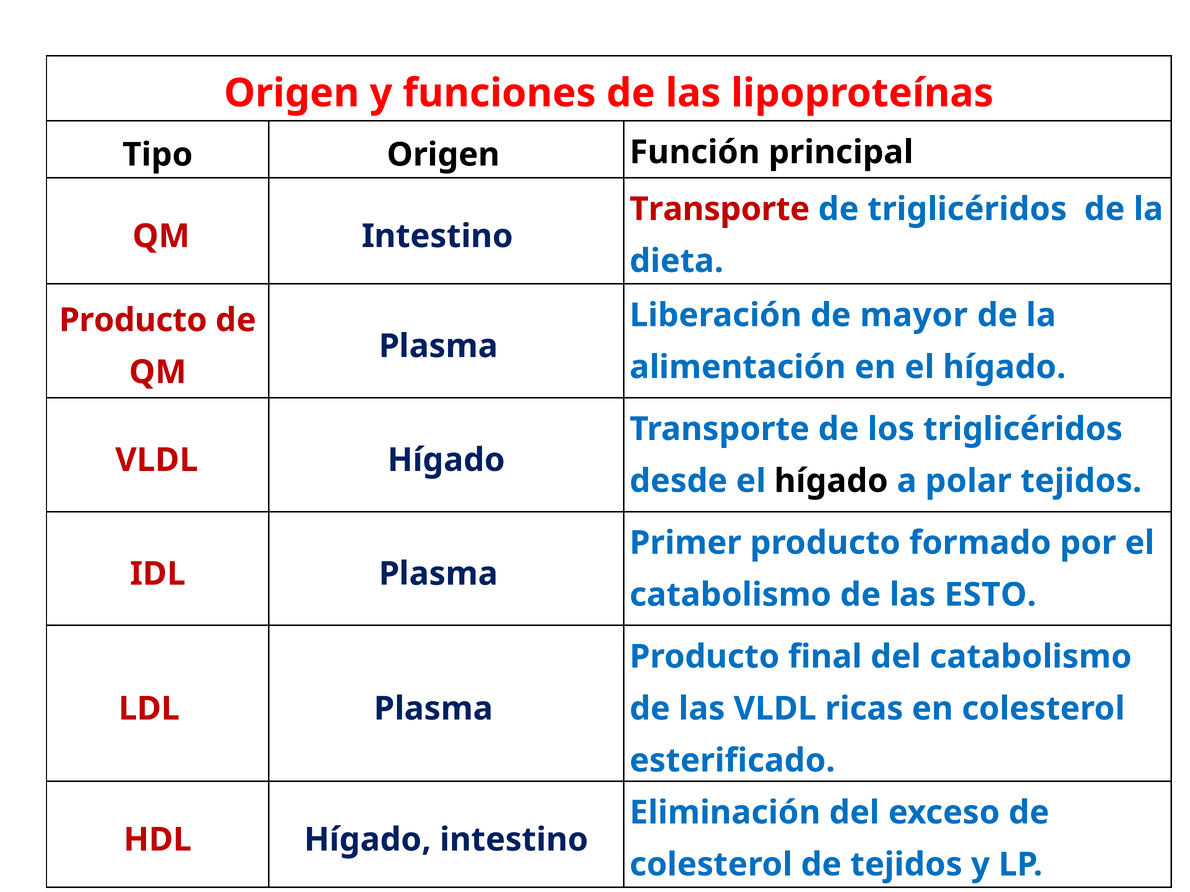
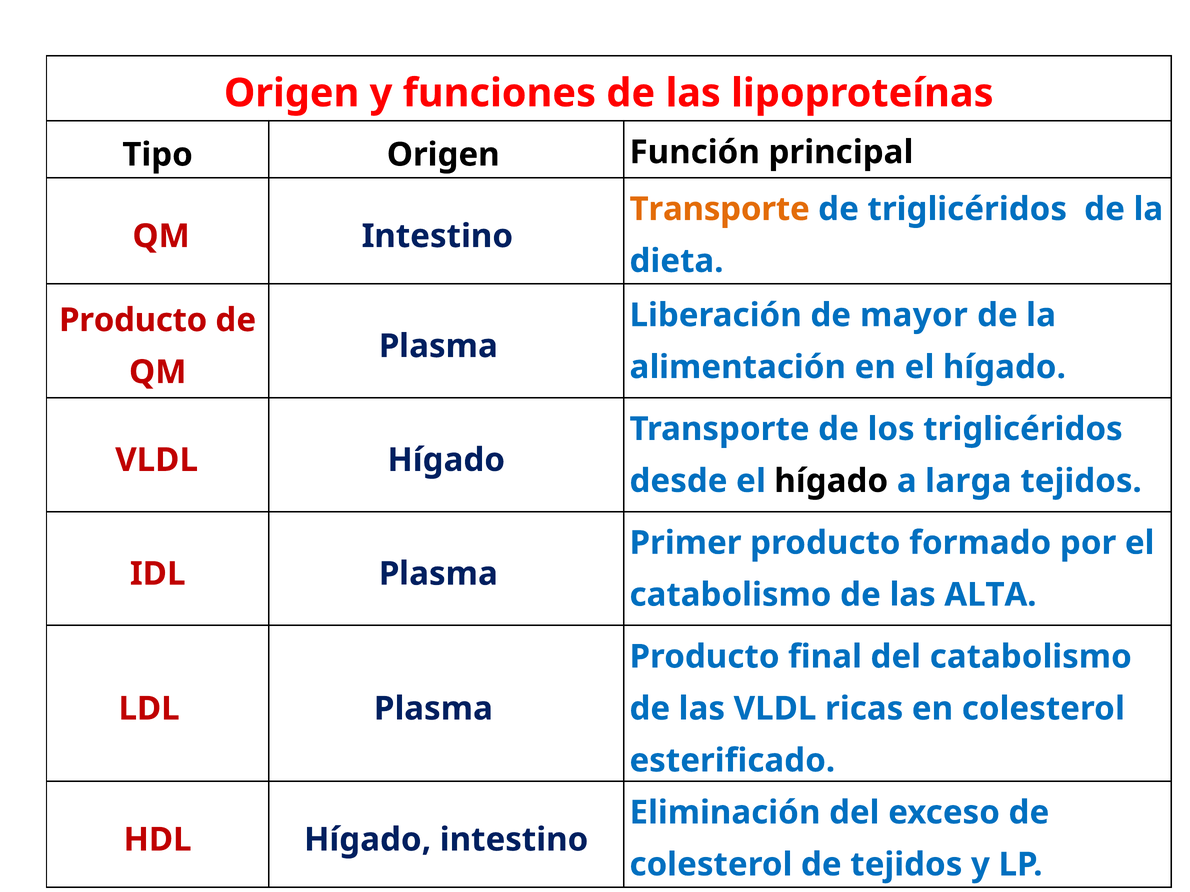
Transporte at (720, 209) colour: red -> orange
polar: polar -> larga
ESTO: ESTO -> ALTA
